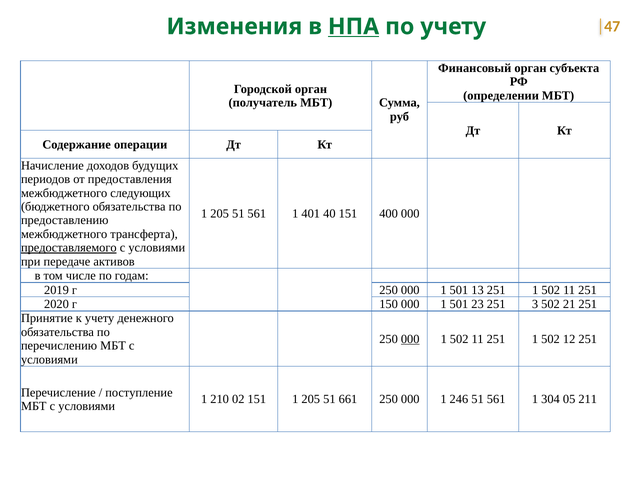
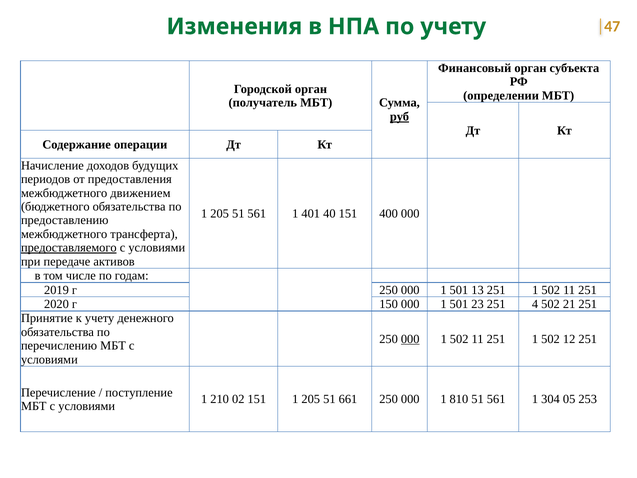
НПА underline: present -> none
руб underline: none -> present
следующих: следующих -> движением
3: 3 -> 4
246: 246 -> 810
211: 211 -> 253
